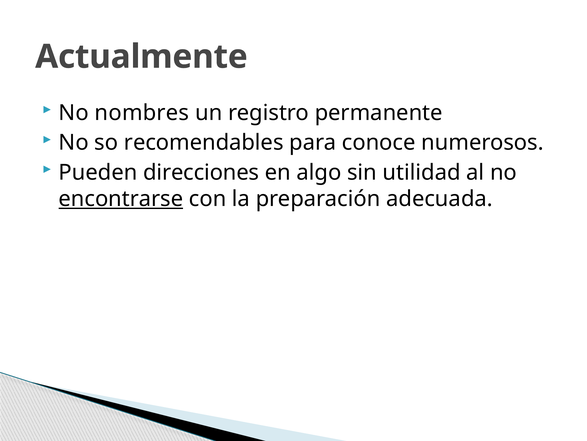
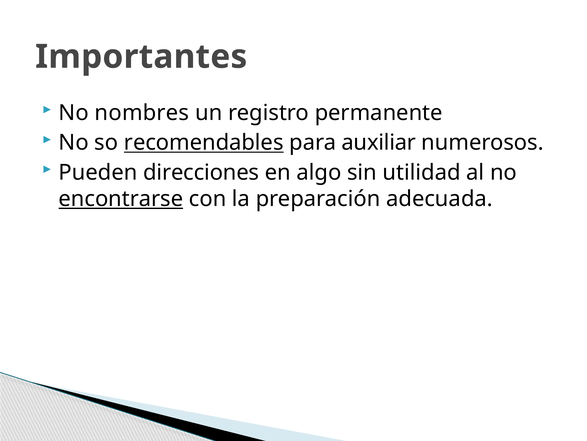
Actualmente: Actualmente -> Importantes
recomendables underline: none -> present
conoce: conoce -> auxiliar
